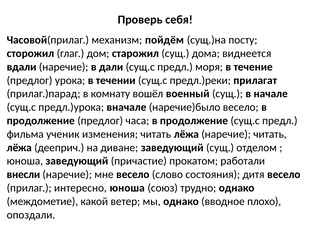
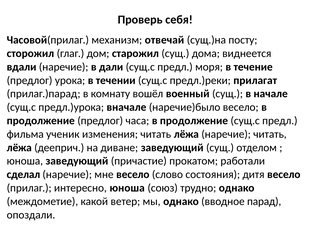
пойдём: пойдём -> отвечай
внесли: внесли -> сделал
плохо: плохо -> парад
